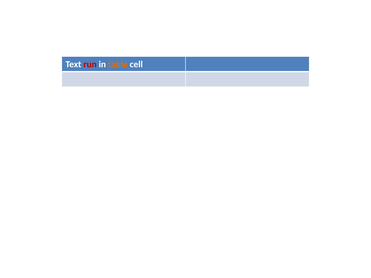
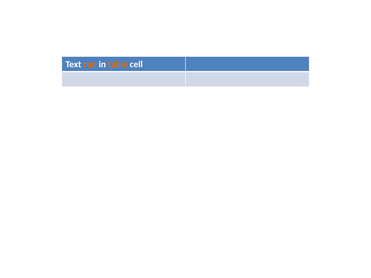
run colour: red -> orange
